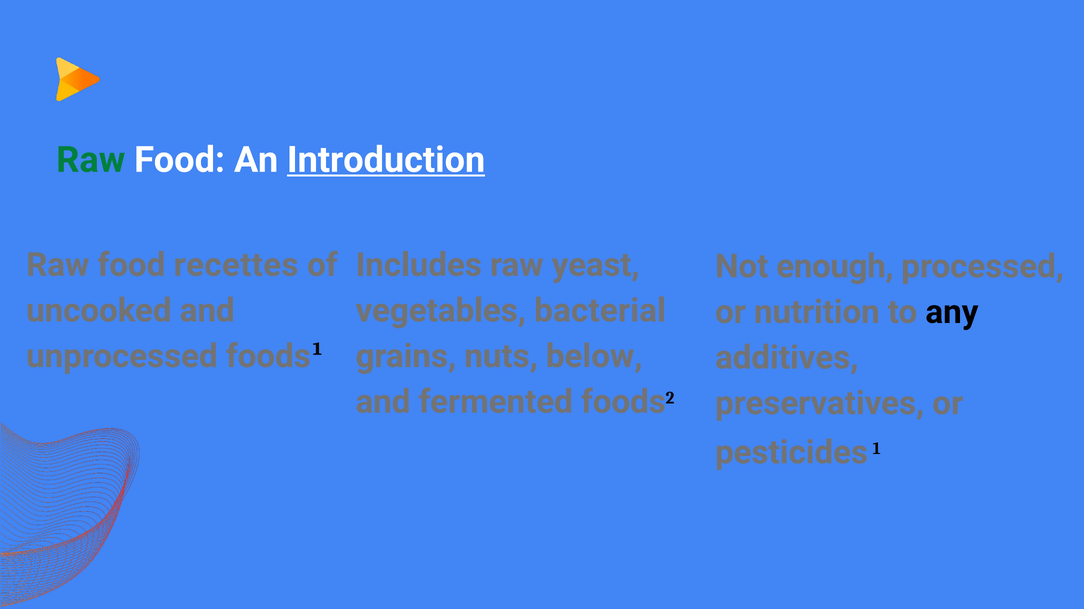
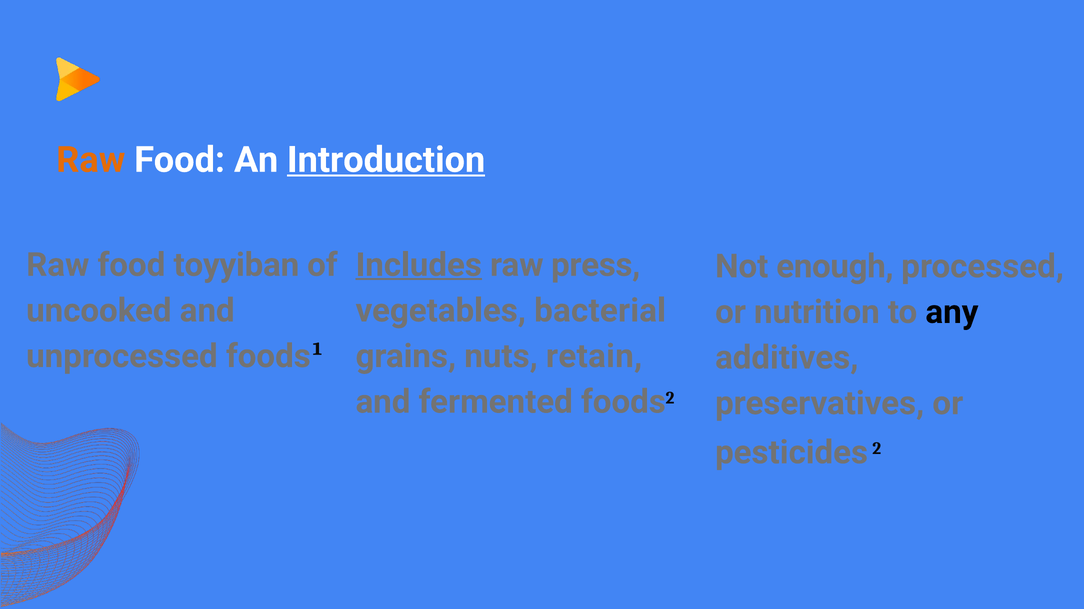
Raw at (91, 160) colour: green -> orange
recettes: recettes -> toyyiban
Includes underline: none -> present
yeast: yeast -> press
below: below -> retain
1: 1 -> 2
